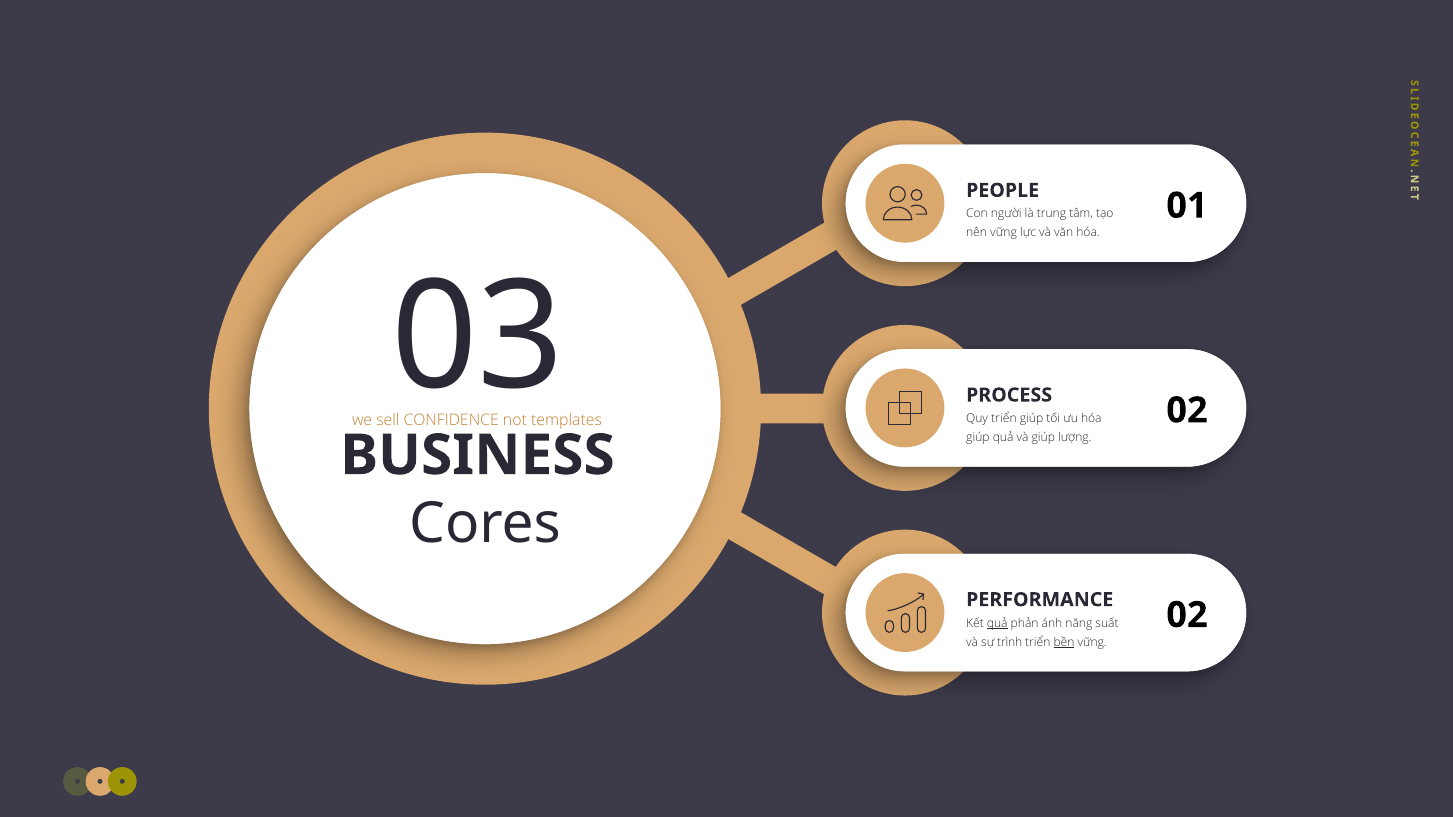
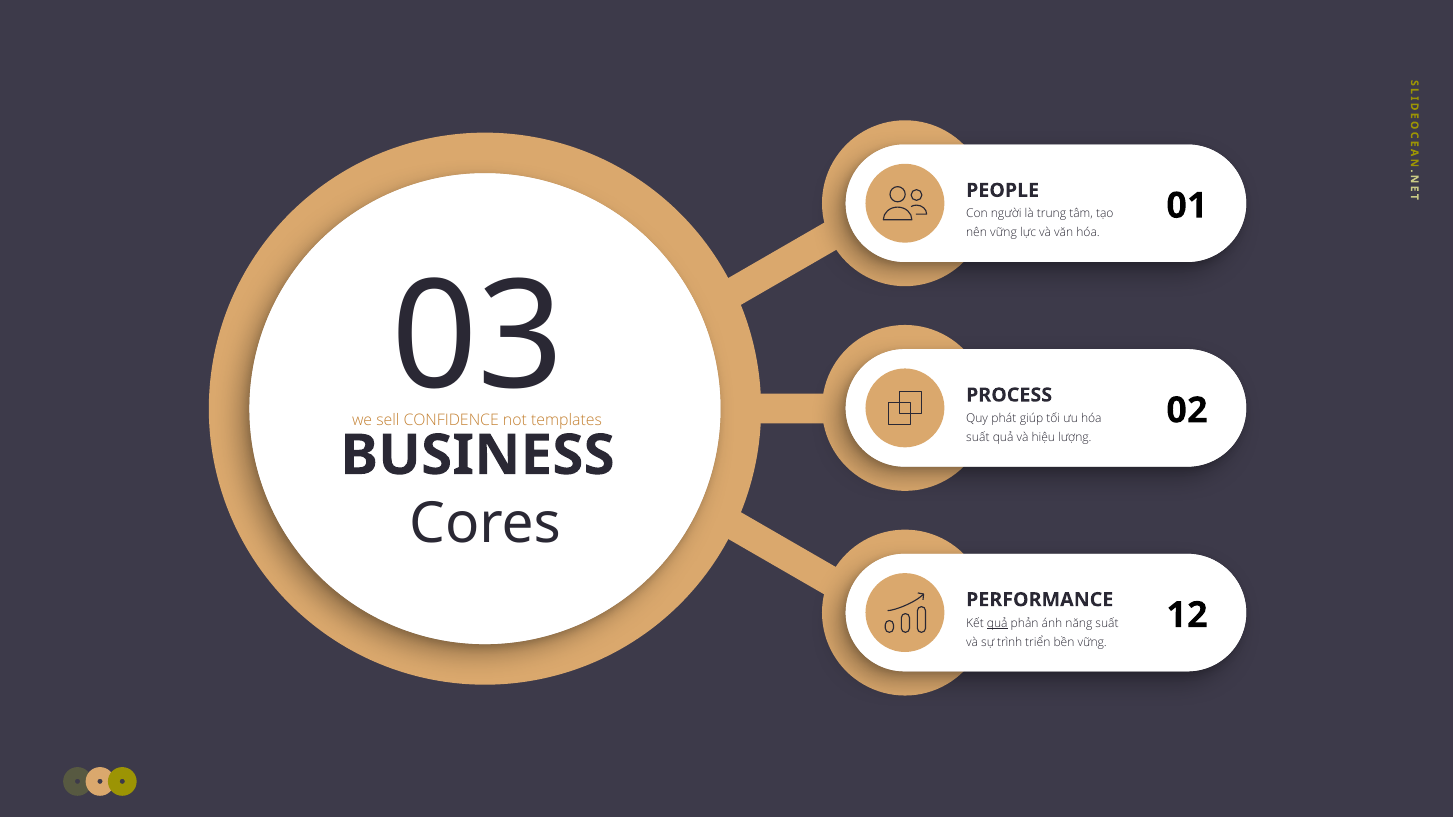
Quy triển: triển -> phát
giúp at (978, 438): giúp -> suất
và giúp: giúp -> hiệu
bền underline: present -> none
vững 02: 02 -> 12
